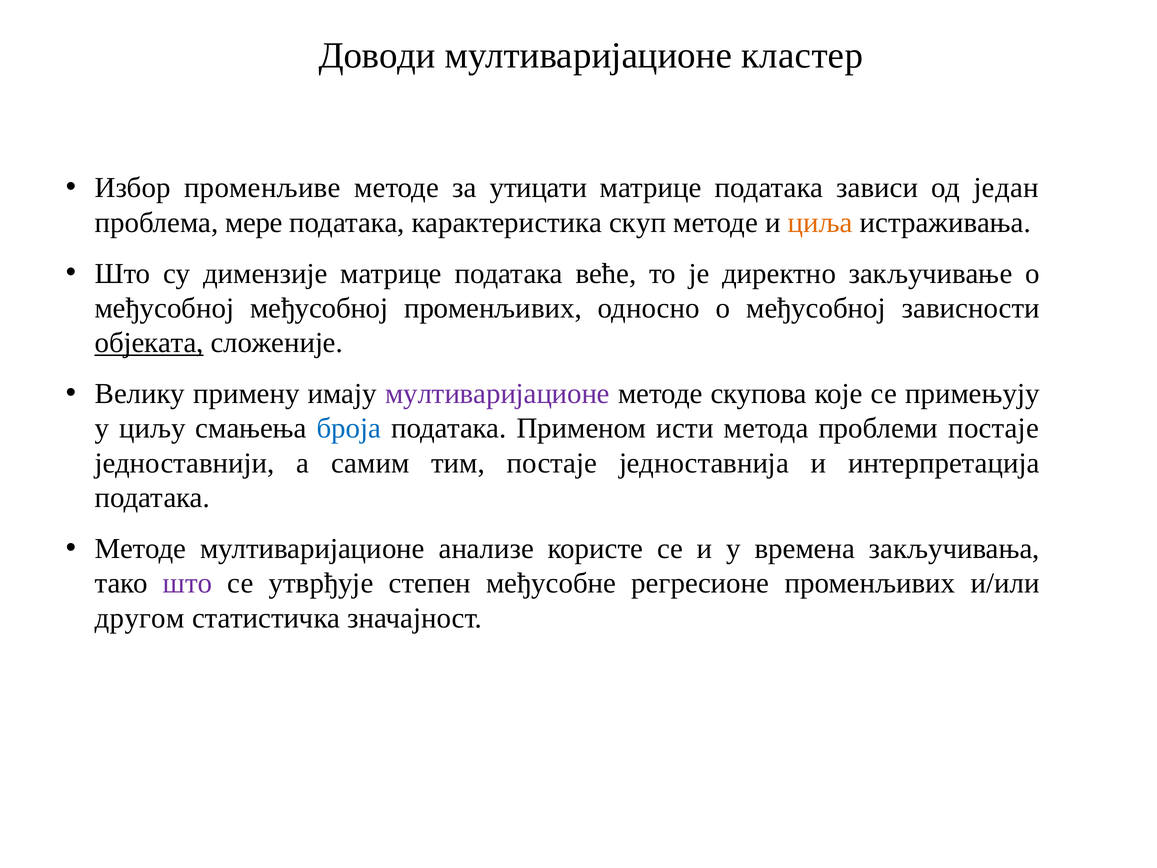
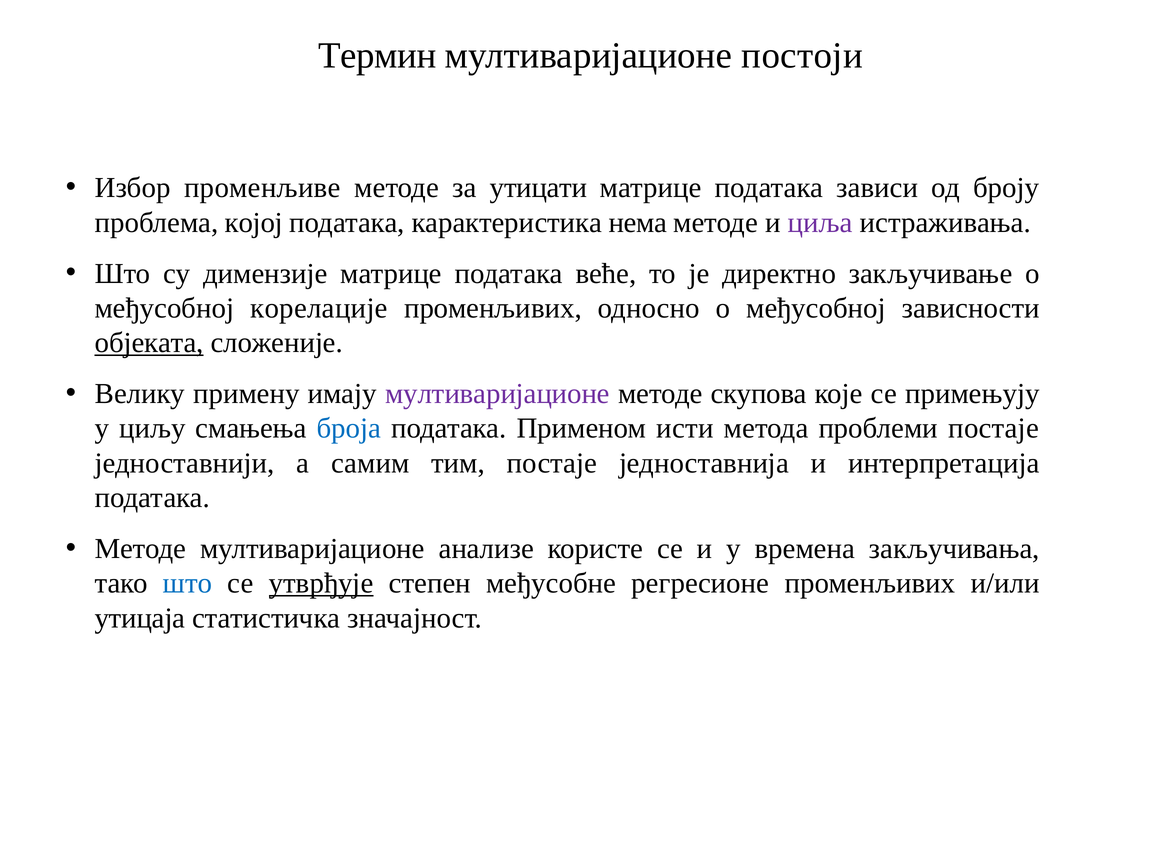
Доводи: Доводи -> Термин
кластер: кластер -> постоји
један: један -> броју
мере: мере -> којој
скуп: скуп -> нема
циља colour: orange -> purple
међусобној међусобној: међусобној -> корелације
што at (187, 583) colour: purple -> blue
утврђује underline: none -> present
другом: другом -> утицаја
